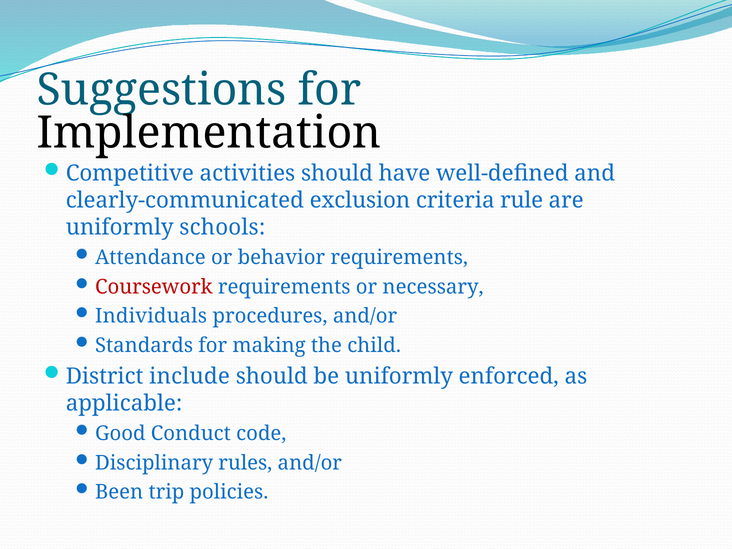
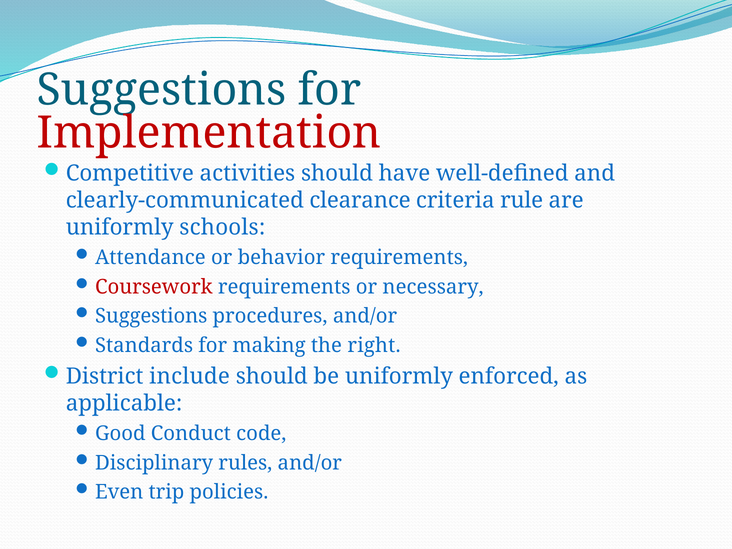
Implementation colour: black -> red
exclusion: exclusion -> clearance
Individuals at (151, 316): Individuals -> Suggestions
child: child -> right
Been: Been -> Even
